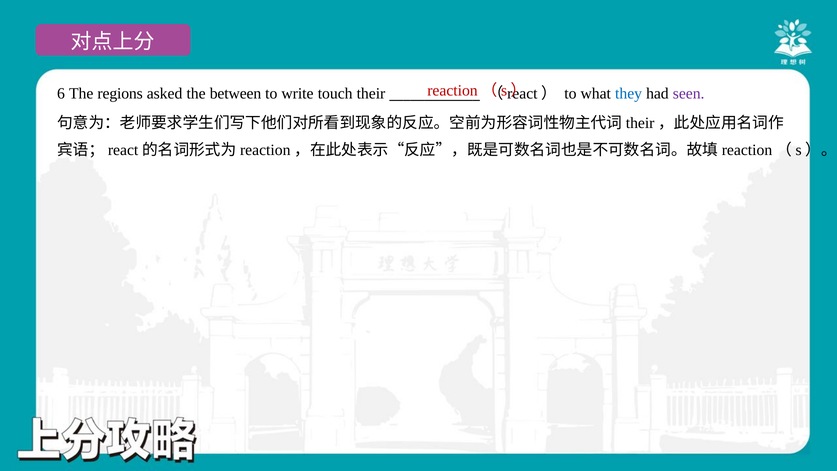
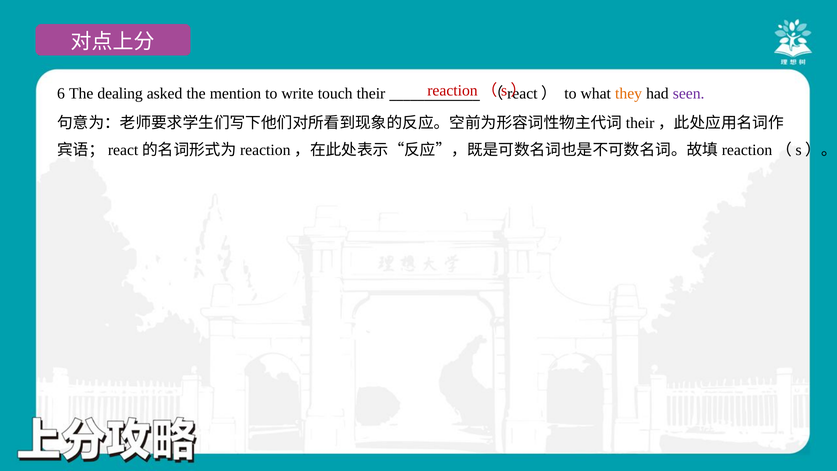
regions: regions -> dealing
between: between -> mention
they colour: blue -> orange
